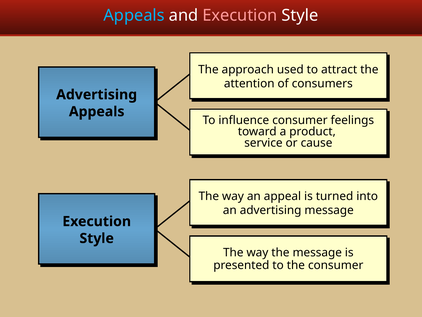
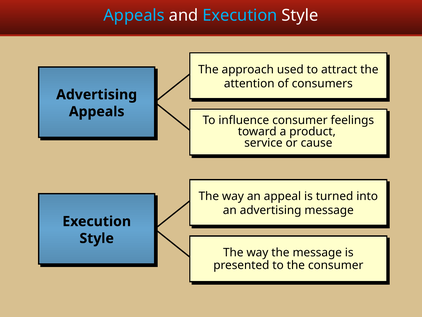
Execution at (240, 15) colour: pink -> light blue
